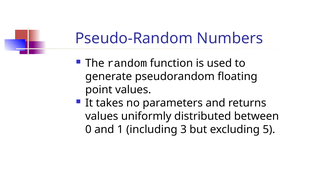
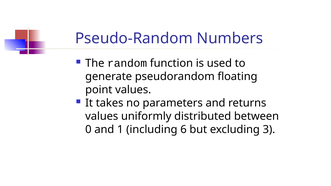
3: 3 -> 6
5: 5 -> 3
